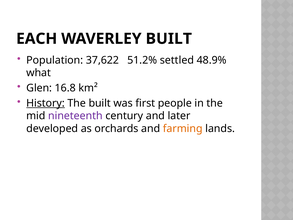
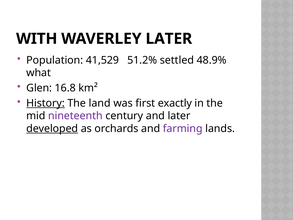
EACH: EACH -> WITH
WAVERLEY BUILT: BUILT -> LATER
37,622: 37,622 -> 41,529
The built: built -> land
people: people -> exactly
developed underline: none -> present
farming colour: orange -> purple
